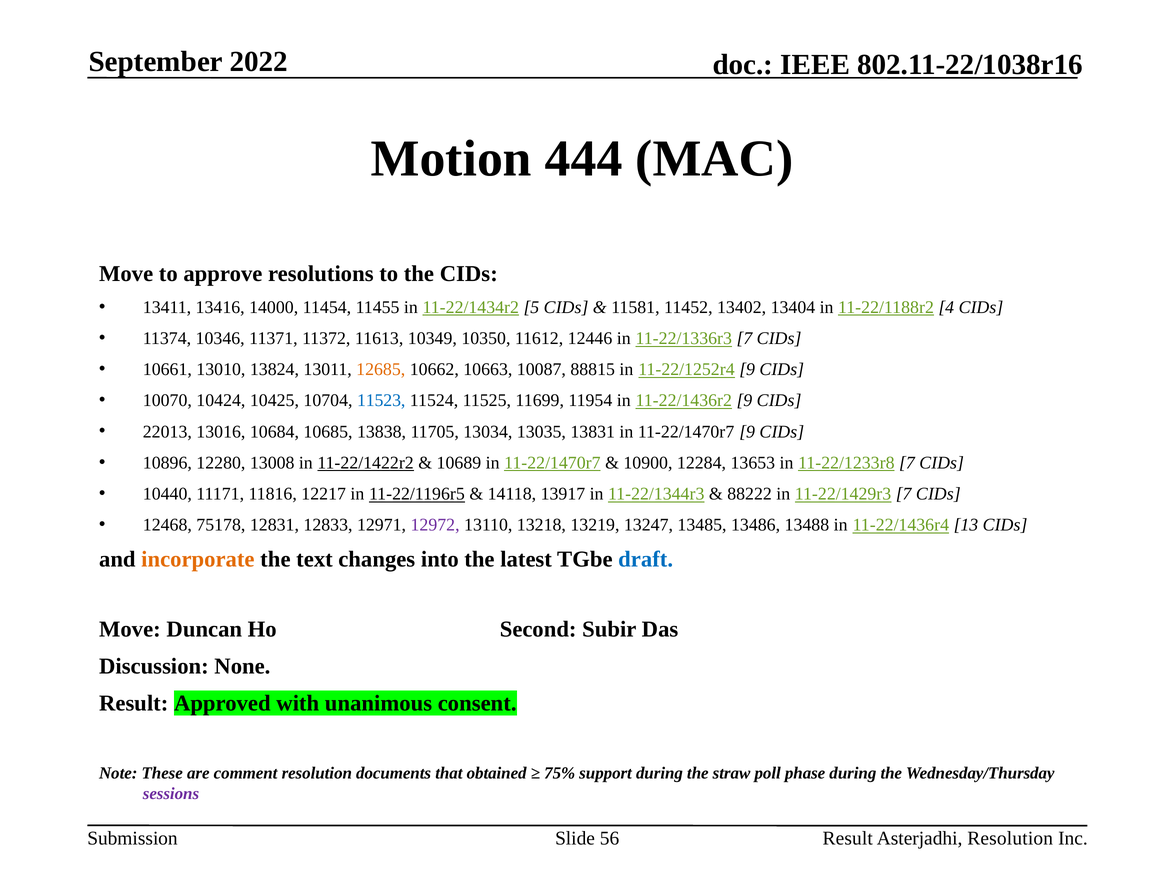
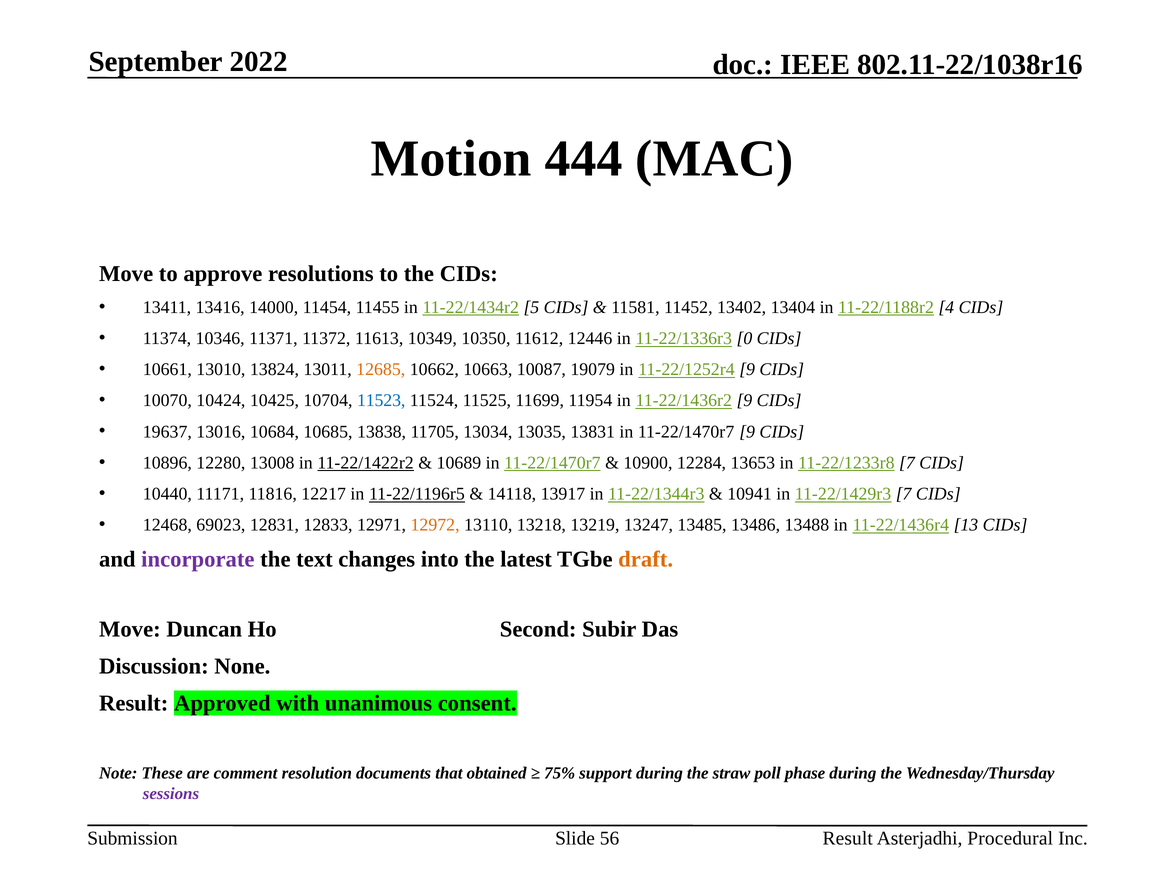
11-22/1336r3 7: 7 -> 0
88815: 88815 -> 19079
22013: 22013 -> 19637
88222: 88222 -> 10941
75178: 75178 -> 69023
12972 colour: purple -> orange
incorporate colour: orange -> purple
draft colour: blue -> orange
Asterjadhi Resolution: Resolution -> Procedural
